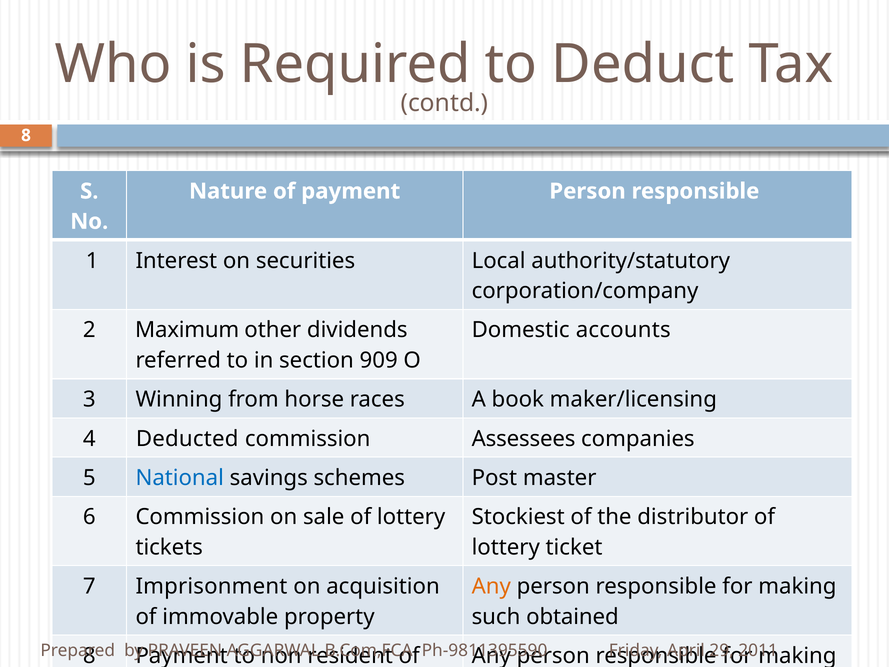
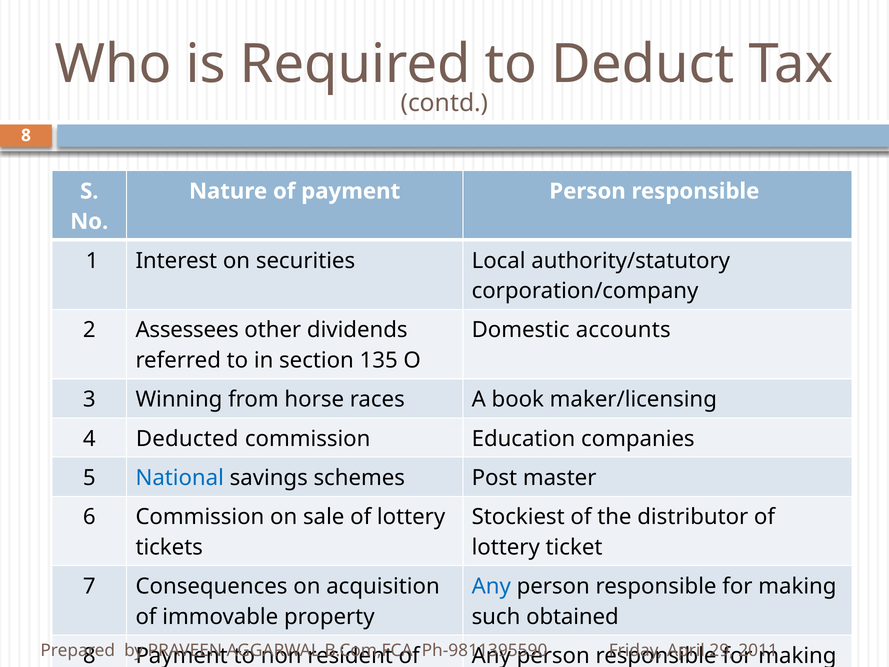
Maximum: Maximum -> Assessees
909: 909 -> 135
Assessees: Assessees -> Education
Imprisonment: Imprisonment -> Consequences
Any at (491, 586) colour: orange -> blue
